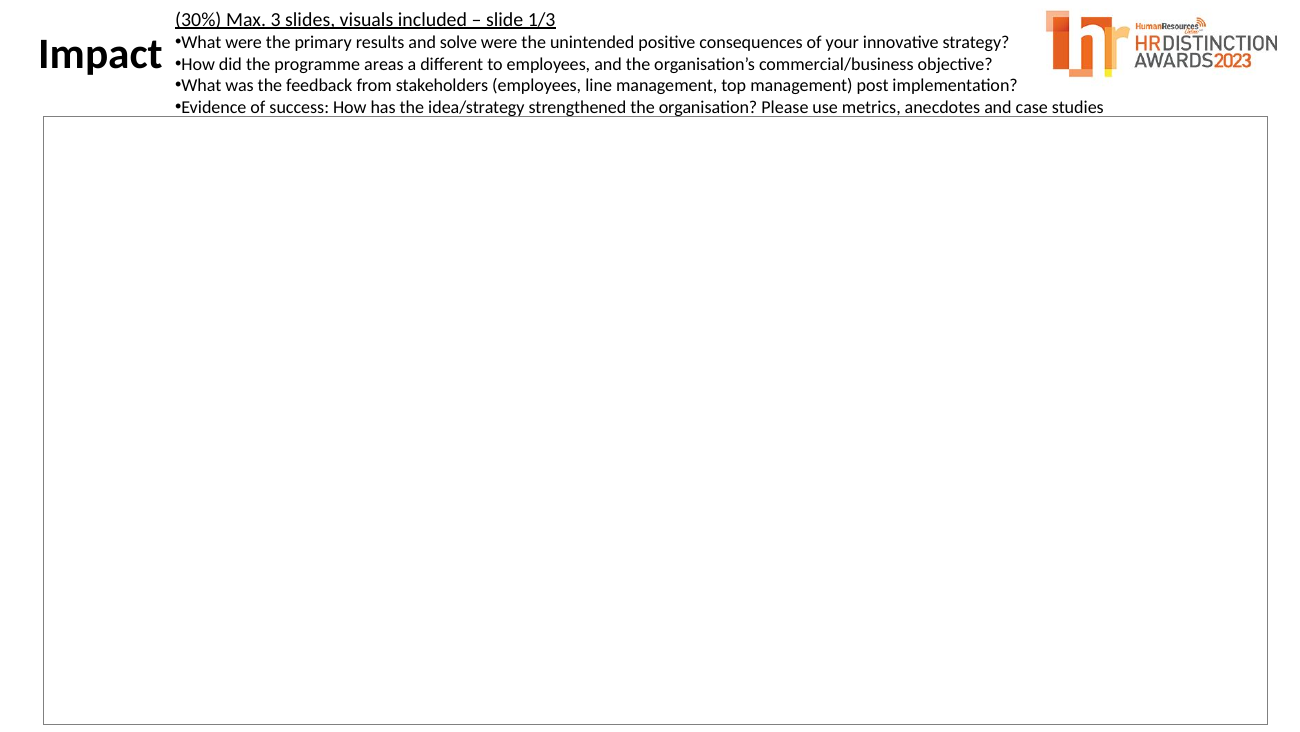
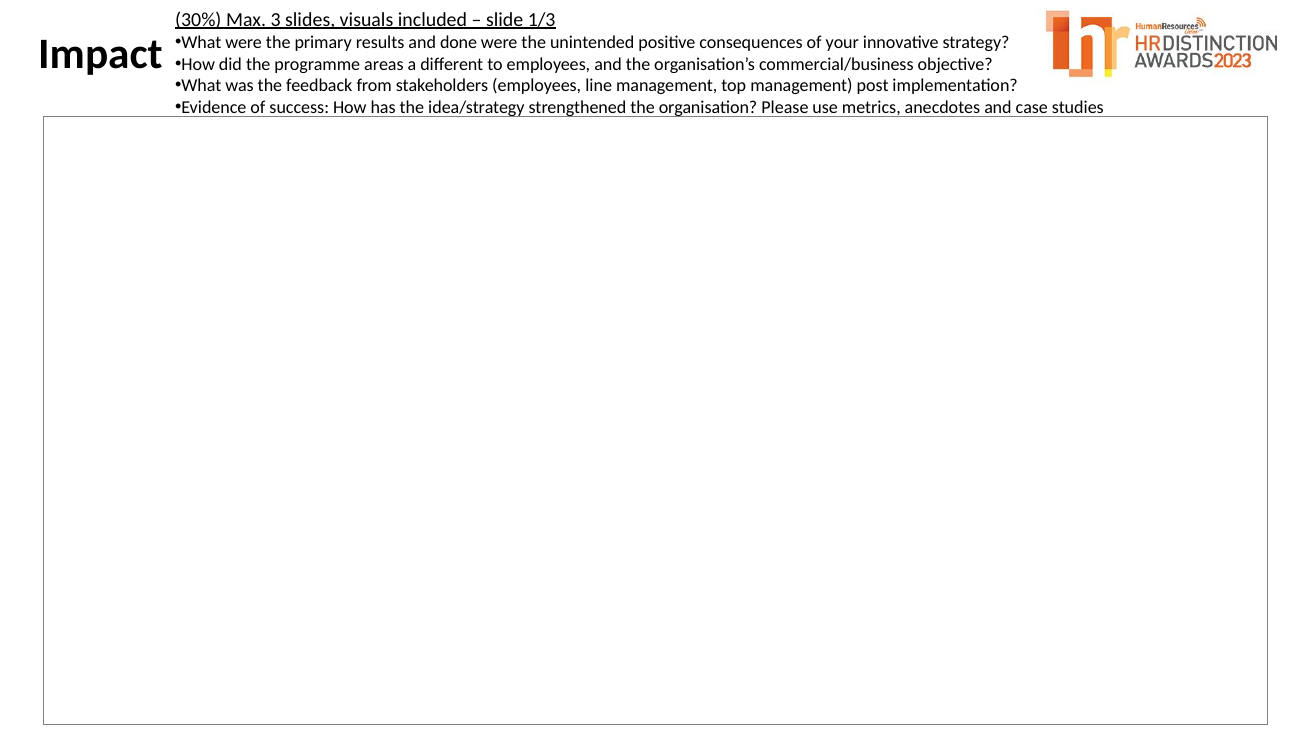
solve: solve -> done
